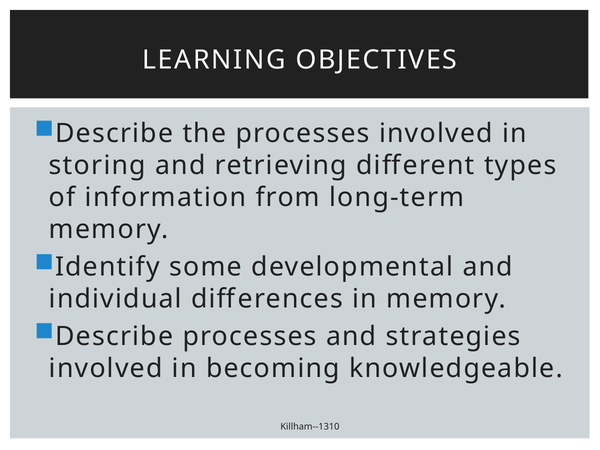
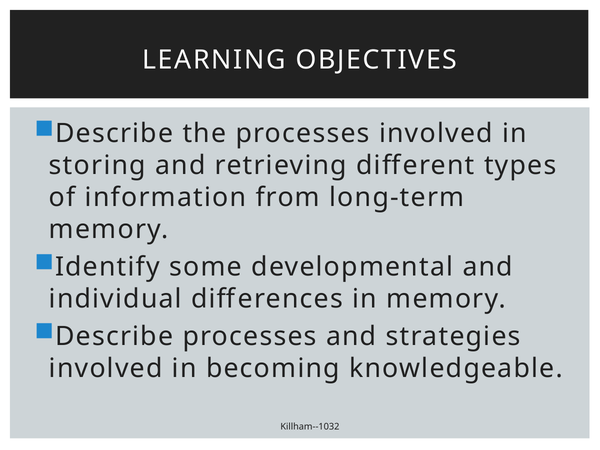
Killham--1310: Killham--1310 -> Killham--1032
